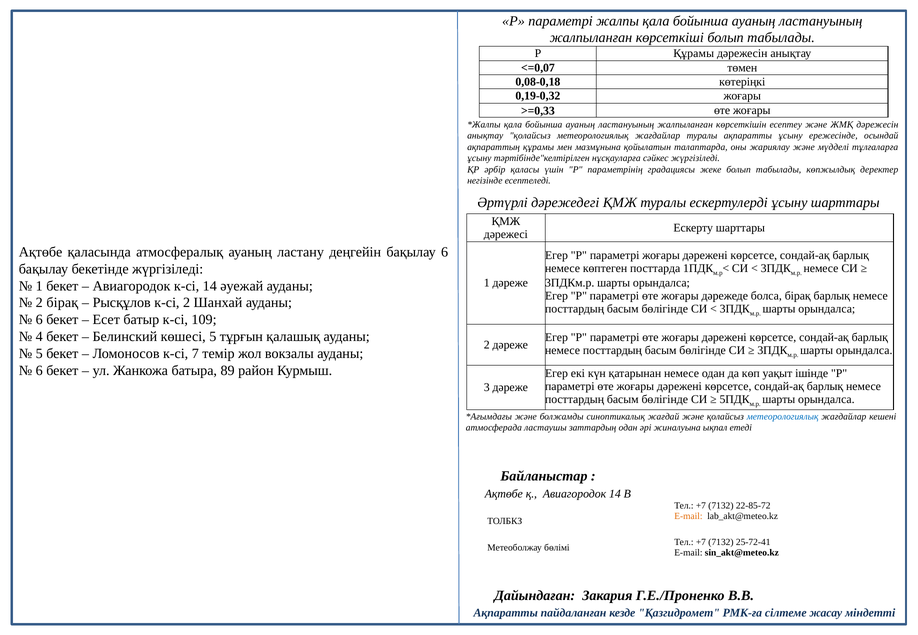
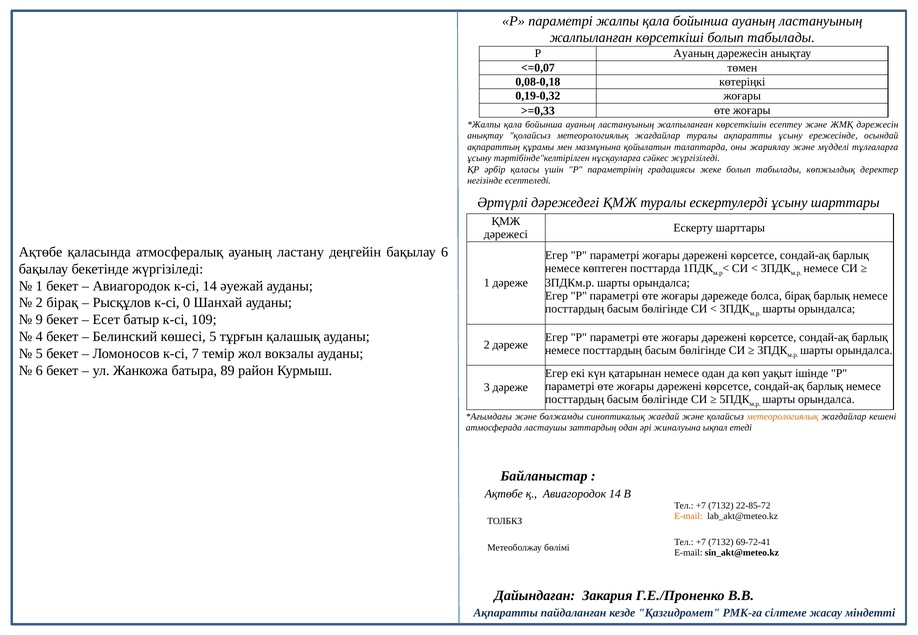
Р Құрамы: Құрамы -> Ауаның
к-сі 2: 2 -> 0
6 at (39, 320): 6 -> 9
метеорологиялық at (783, 417) colour: blue -> orange
25-72-41: 25-72-41 -> 69-72-41
